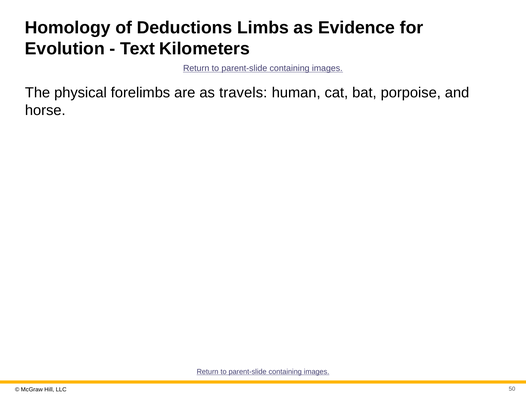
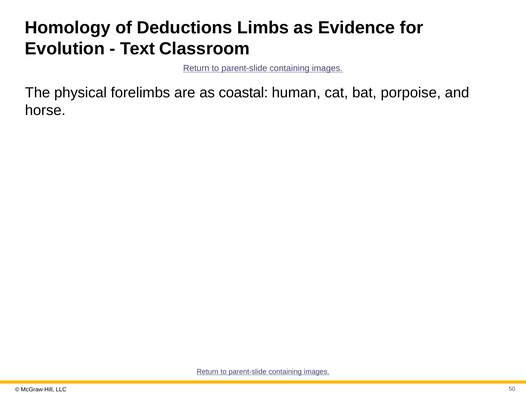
Kilometers: Kilometers -> Classroom
travels: travels -> coastal
